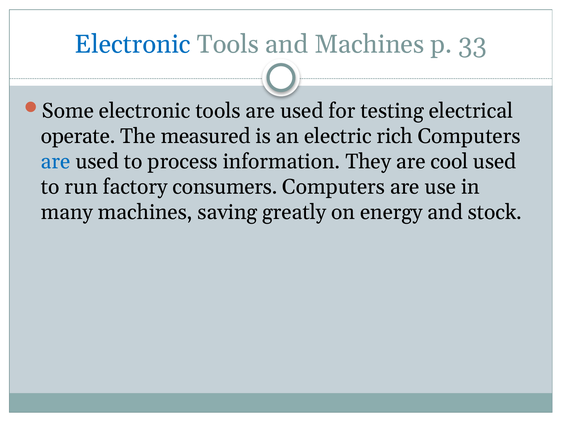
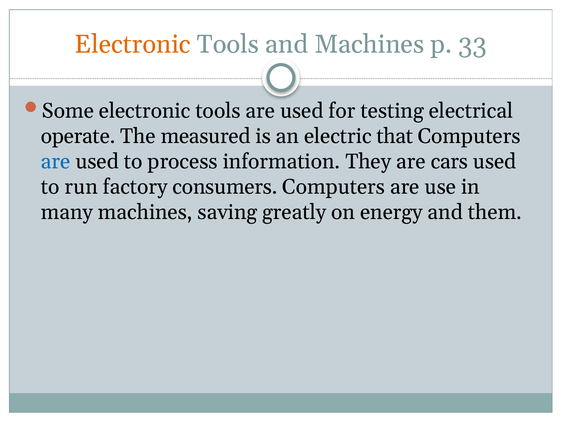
Electronic at (133, 44) colour: blue -> orange
rich: rich -> that
cool: cool -> cars
stock: stock -> them
